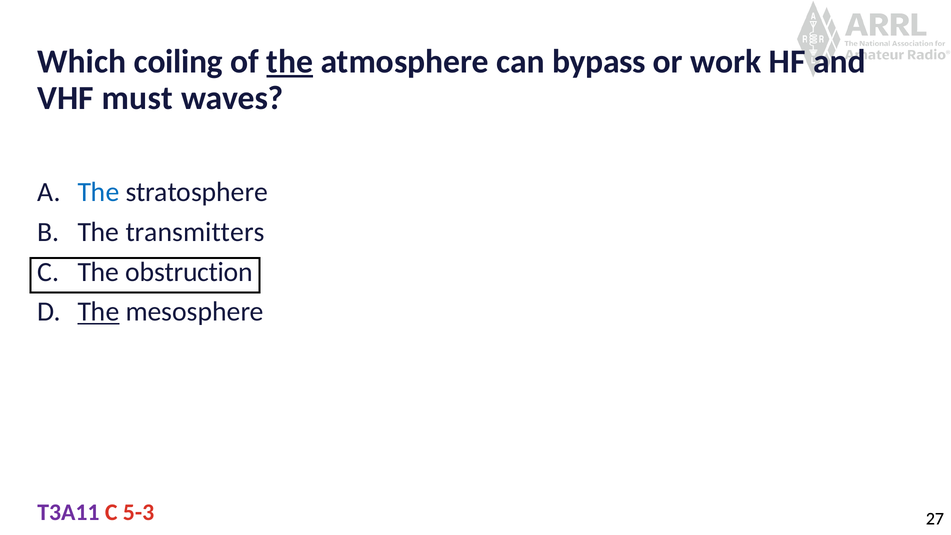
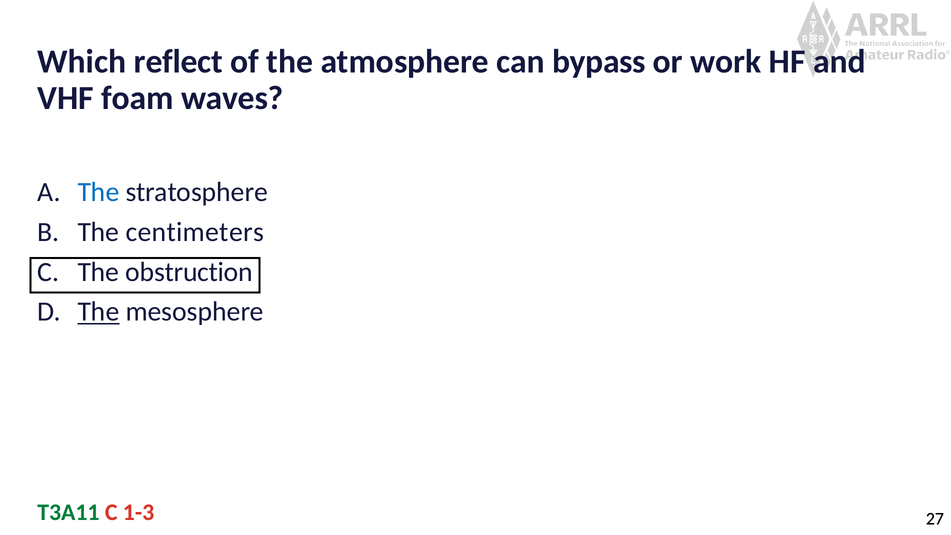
coiling: coiling -> reflect
the at (290, 62) underline: present -> none
must: must -> foam
transmitters: transmitters -> centimeters
T3A11 colour: purple -> green
5-3: 5-3 -> 1-3
